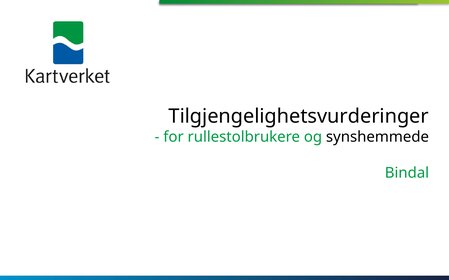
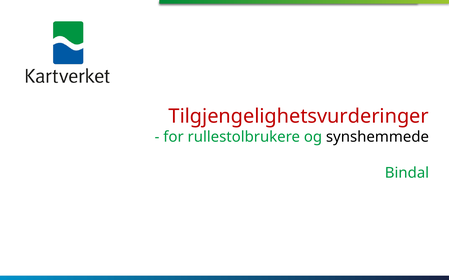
Tilgjengelighetsvurderinger colour: black -> red
